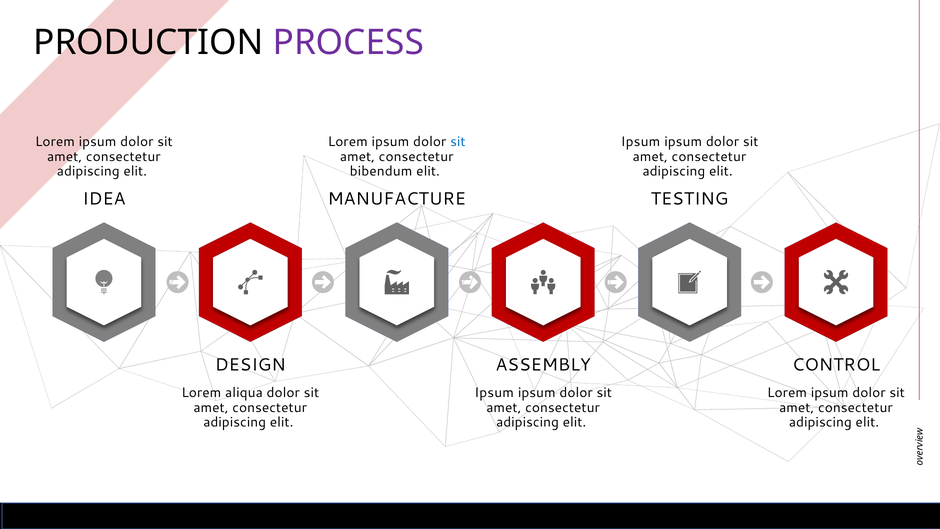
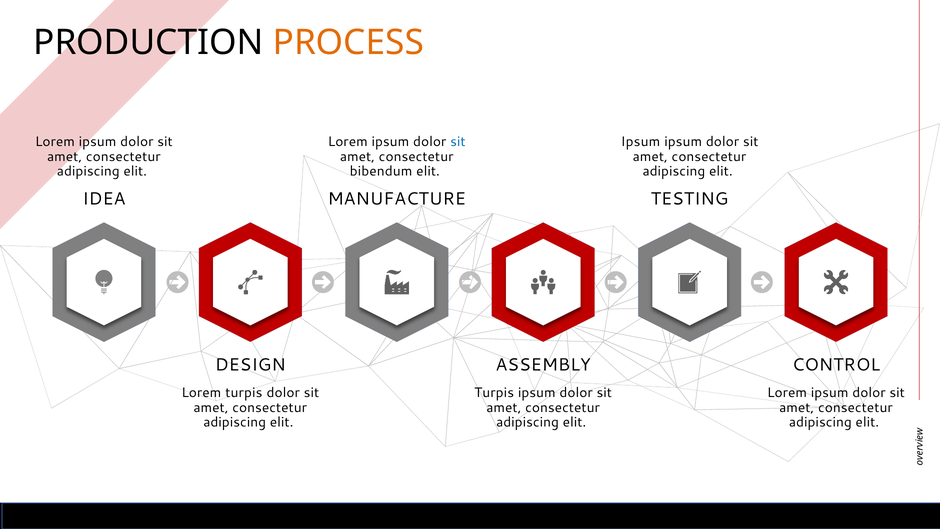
PROCESS colour: purple -> orange
Lorem aliqua: aliqua -> turpis
Ipsum at (494, 393): Ipsum -> Turpis
